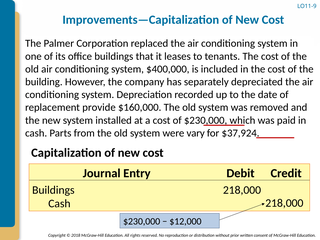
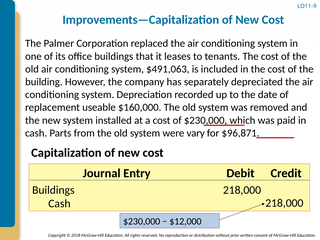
$400,000: $400,000 -> $491,063
provide: provide -> useable
$37,924: $37,924 -> $96,871
